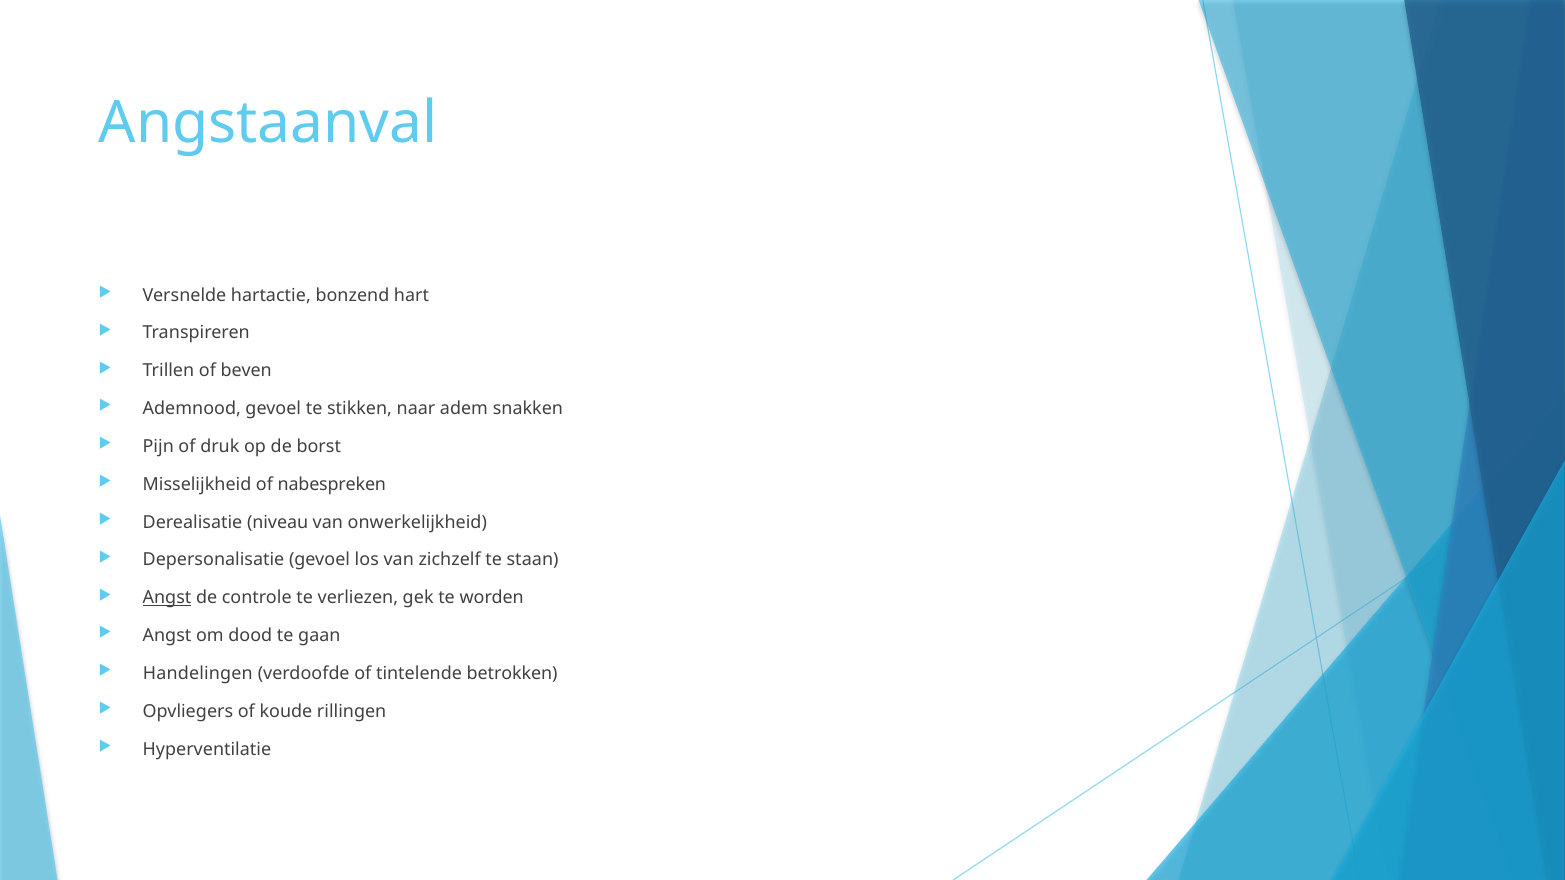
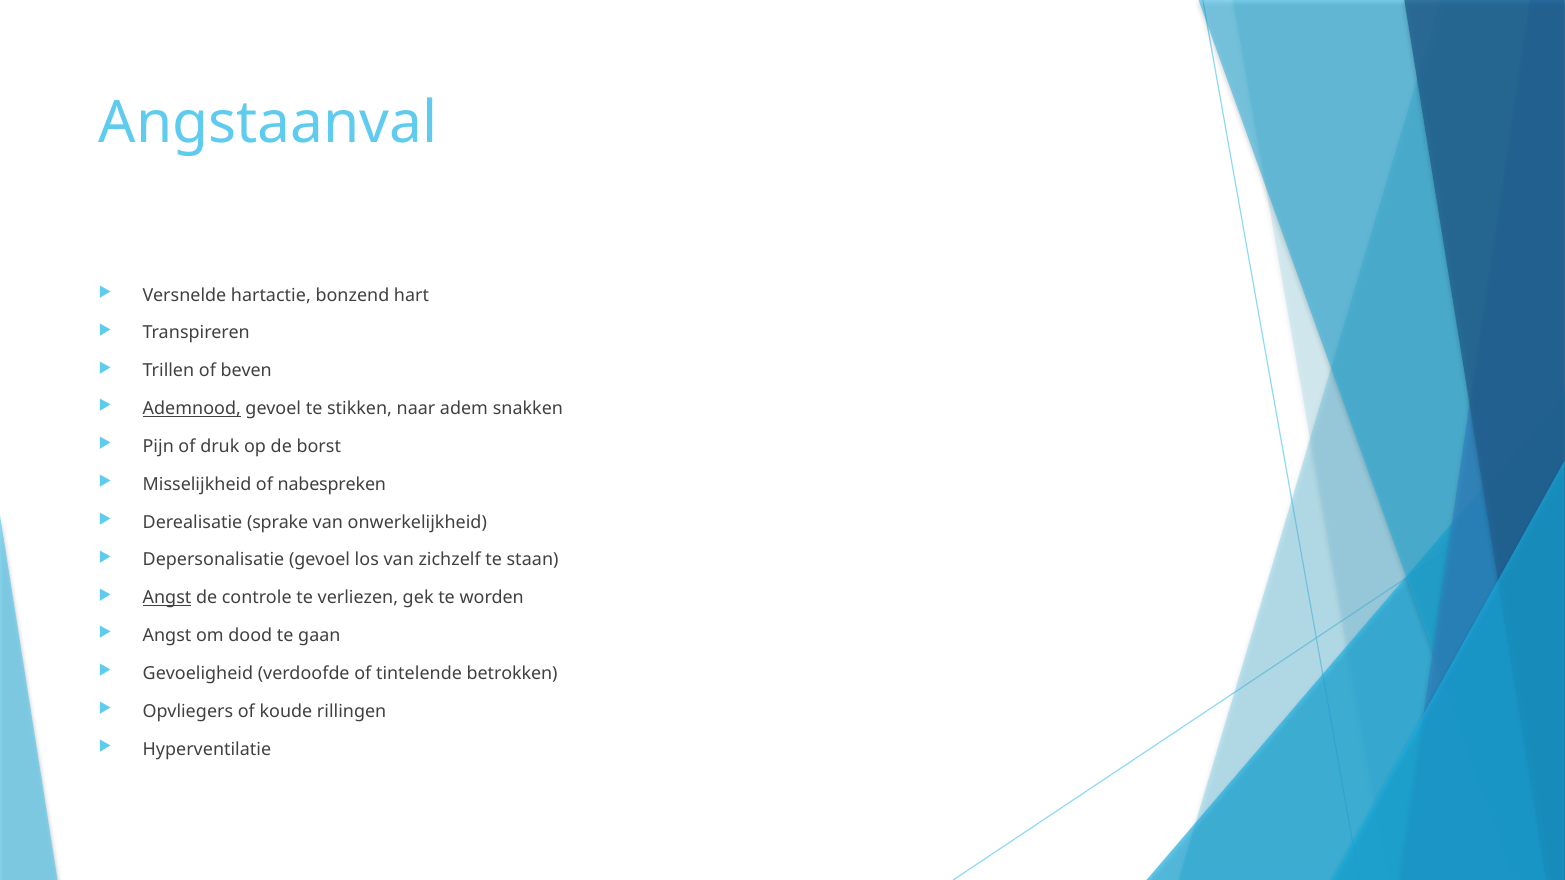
Ademnood underline: none -> present
niveau: niveau -> sprake
Handelingen: Handelingen -> Gevoeligheid
